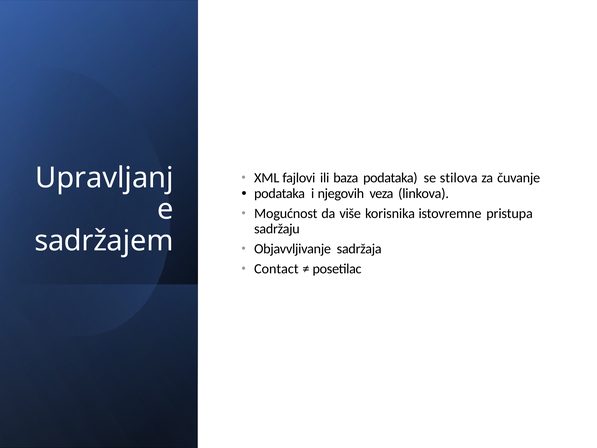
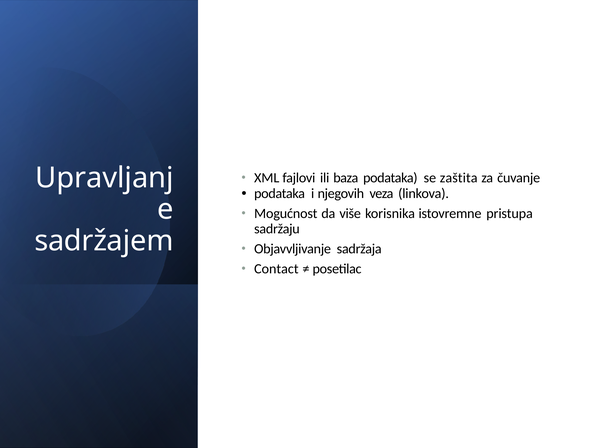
stilova: stilova -> zaštita
